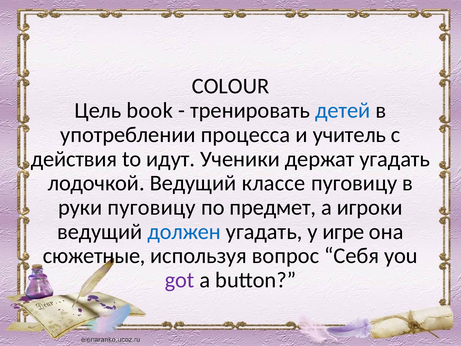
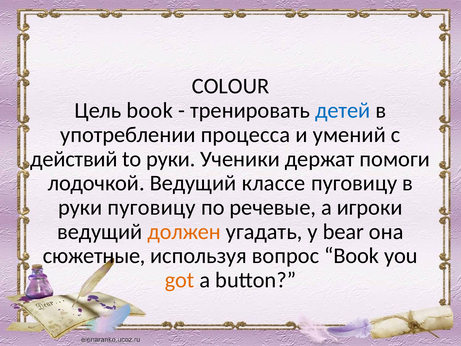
учитель: учитель -> умений
действия: действия -> действий
to идут: идут -> руки
держат угадать: угадать -> помоги
предмет: предмет -> речевые
должен colour: blue -> orange
игре: игре -> bear
вопрос Себя: Себя -> Book
got colour: purple -> orange
